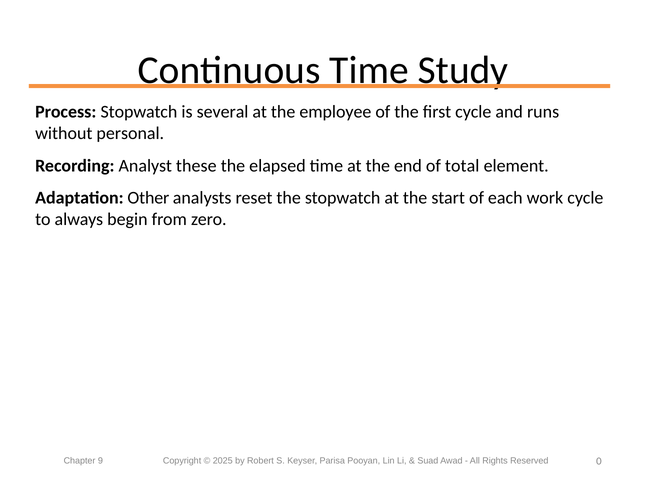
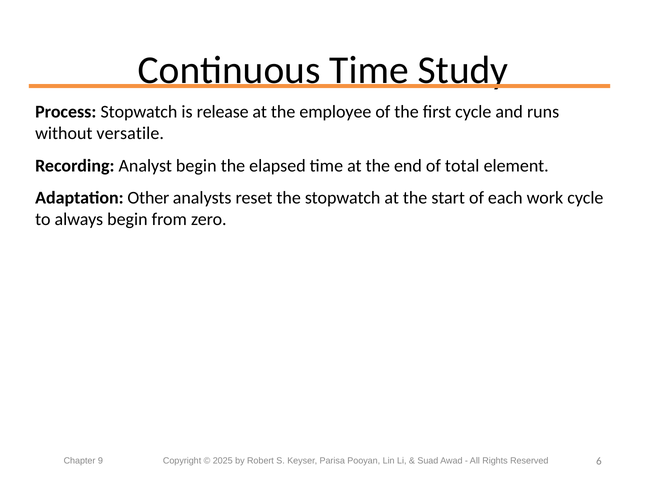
several: several -> release
personal: personal -> versatile
Analyst these: these -> begin
0: 0 -> 6
